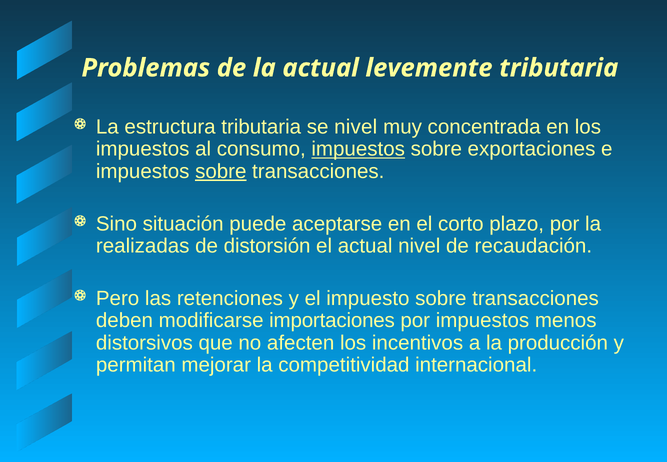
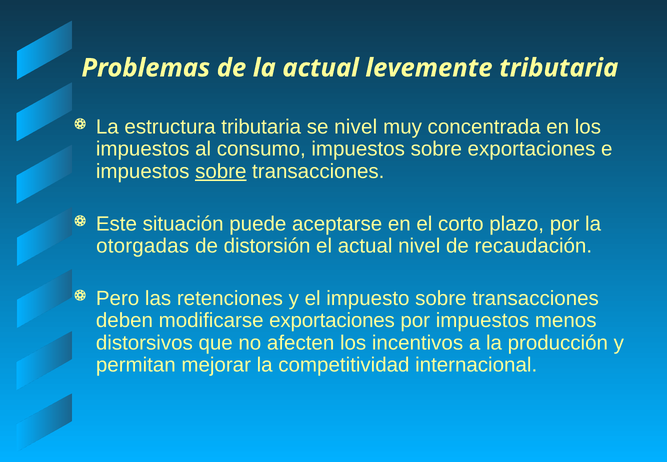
impuestos at (358, 149) underline: present -> none
Sino: Sino -> Este
realizadas: realizadas -> otorgadas
modificarse importaciones: importaciones -> exportaciones
